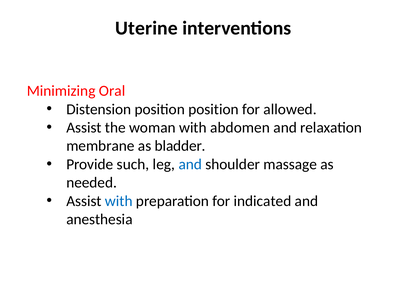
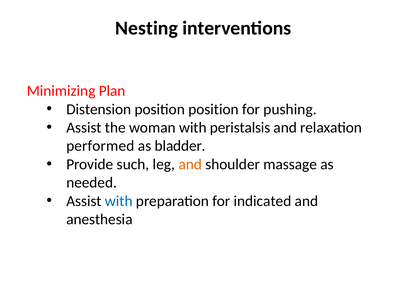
Uterine: Uterine -> Nesting
Oral: Oral -> Plan
allowed: allowed -> pushing
abdomen: abdomen -> peristalsis
membrane: membrane -> performed
and at (190, 165) colour: blue -> orange
